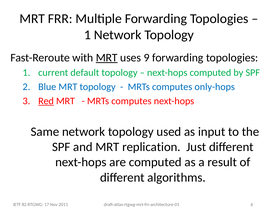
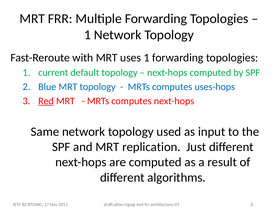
MRT at (107, 58) underline: present -> none
uses 9: 9 -> 1
only-hops: only-hops -> uses-hops
